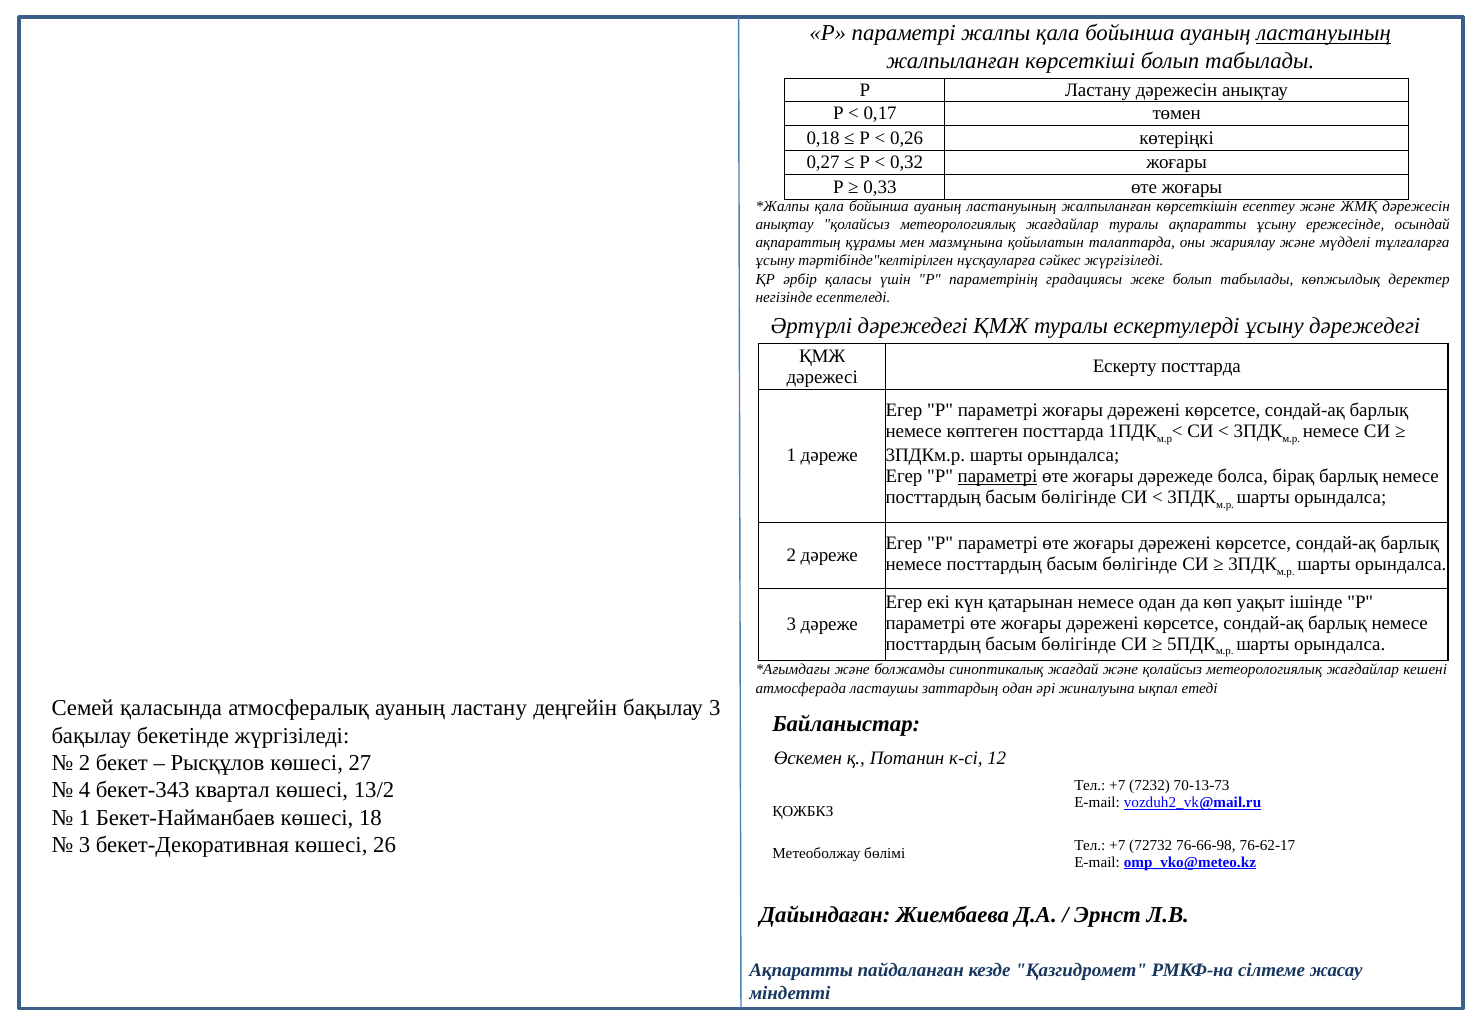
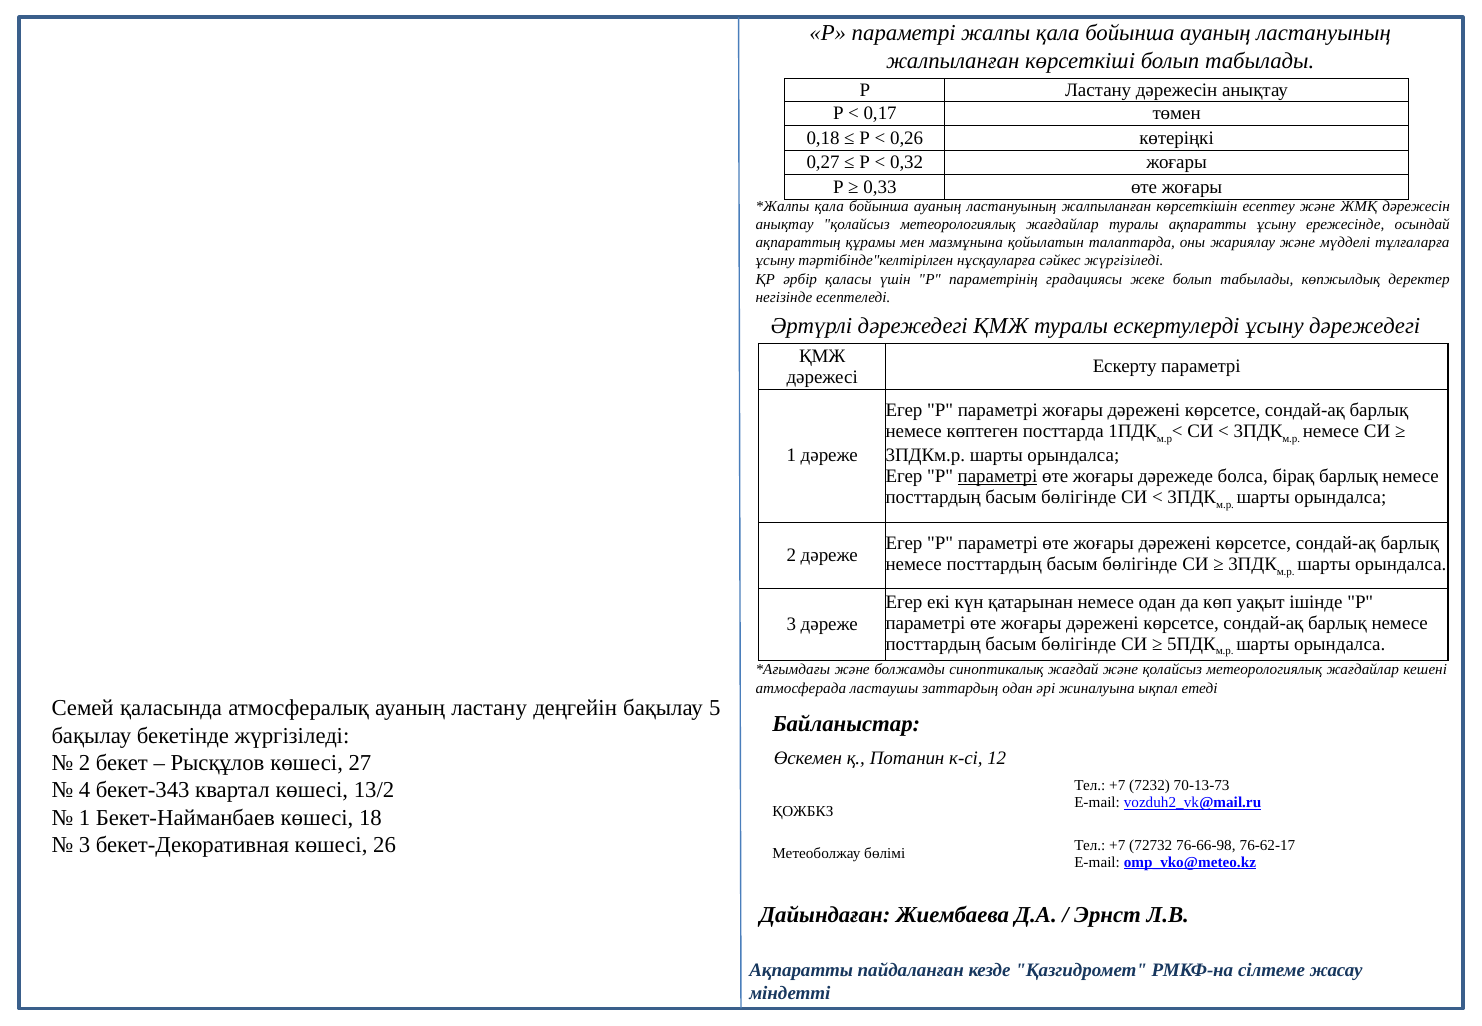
ластануының at (1324, 33) underline: present -> none
Ескерту посттарда: посттарда -> параметрі
бақылау 3: 3 -> 5
